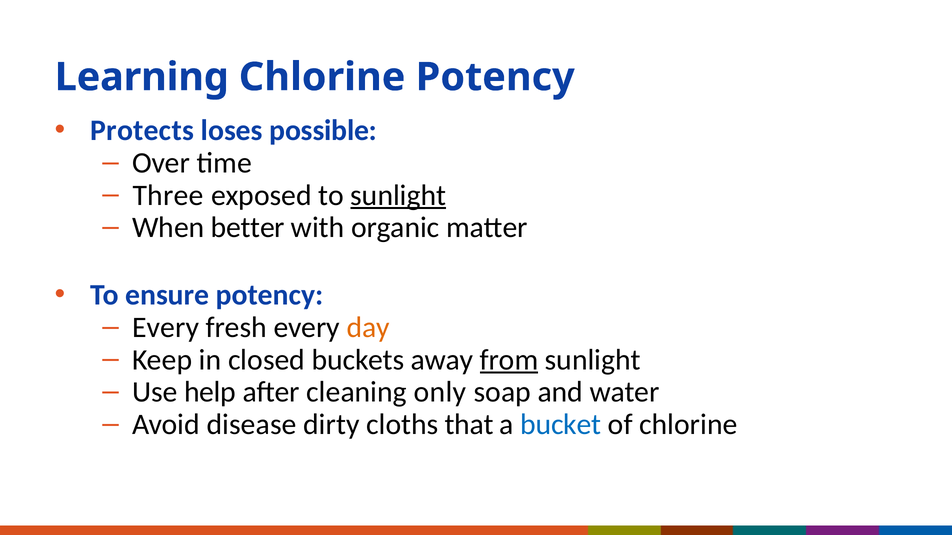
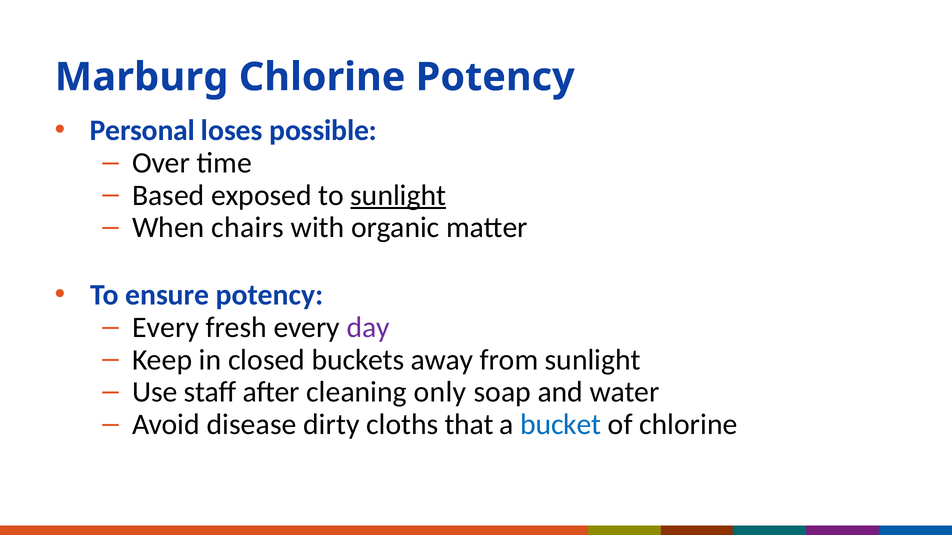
Learning: Learning -> Marburg
Protects: Protects -> Personal
Three: Three -> Based
better: better -> chairs
day colour: orange -> purple
from underline: present -> none
help: help -> staff
